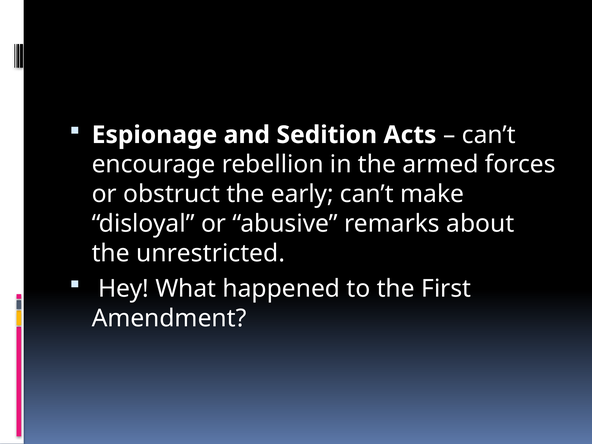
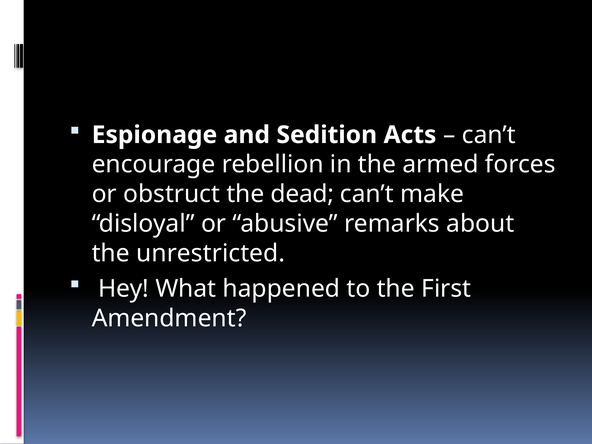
early: early -> dead
